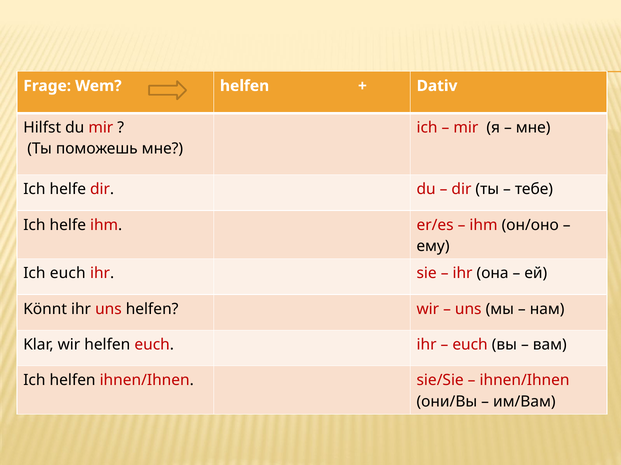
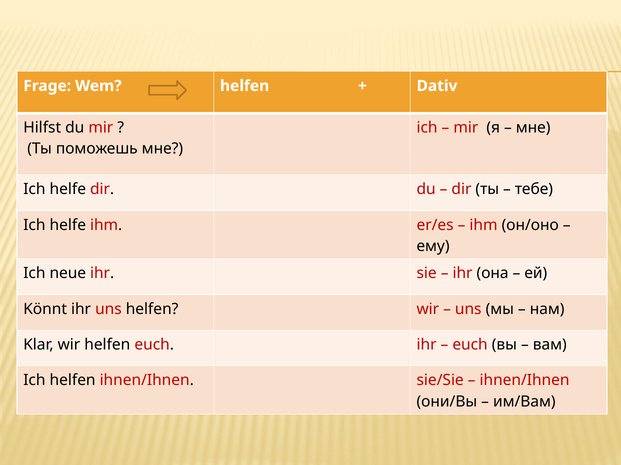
Ich euch: euch -> neue
